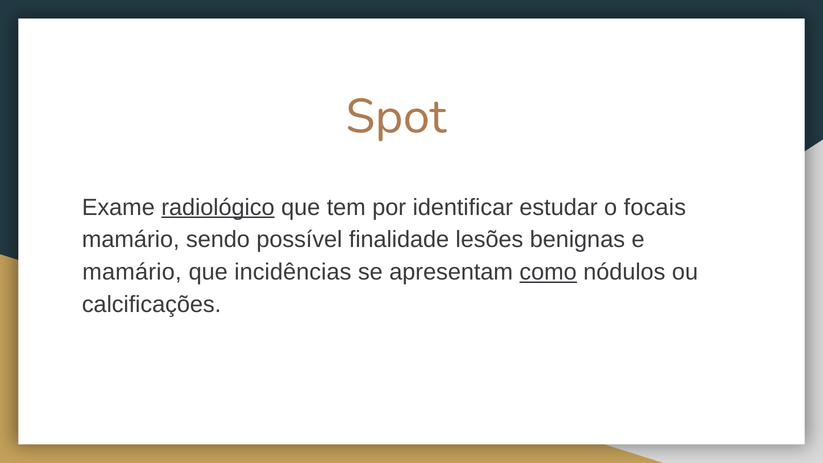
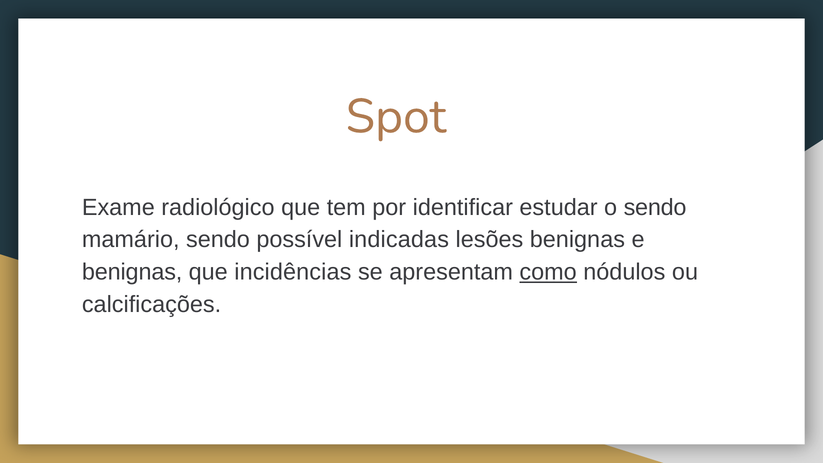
radiológico underline: present -> none
o focais: focais -> sendo
finalidade: finalidade -> indicadas
mamário at (132, 272): mamário -> benignas
